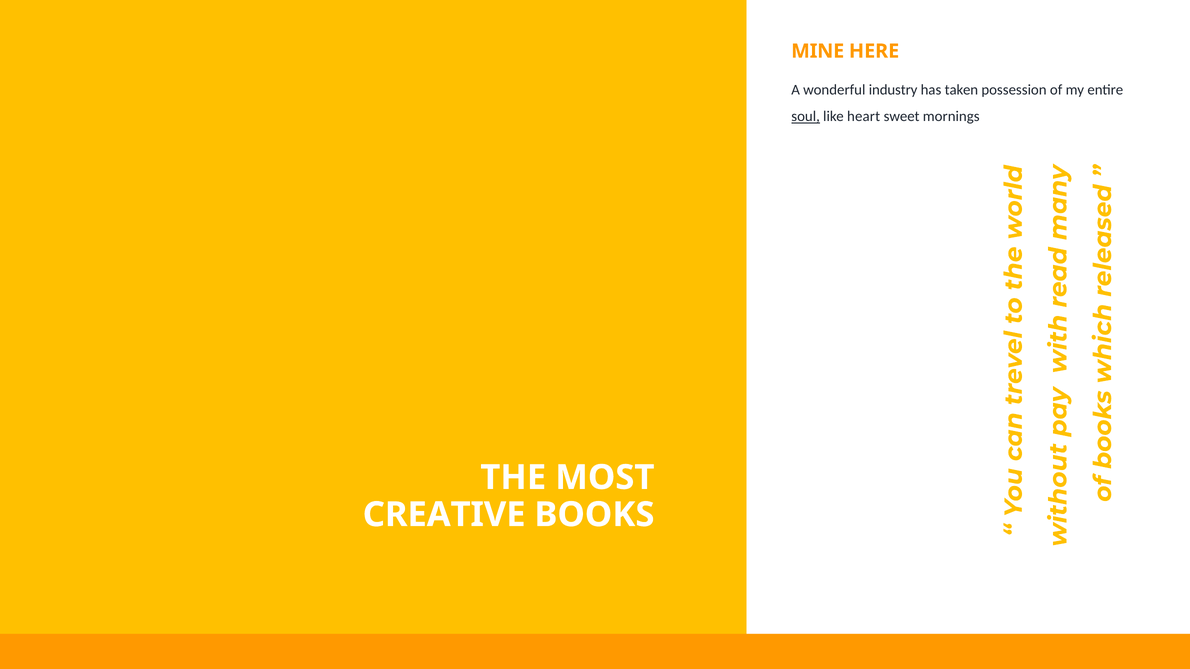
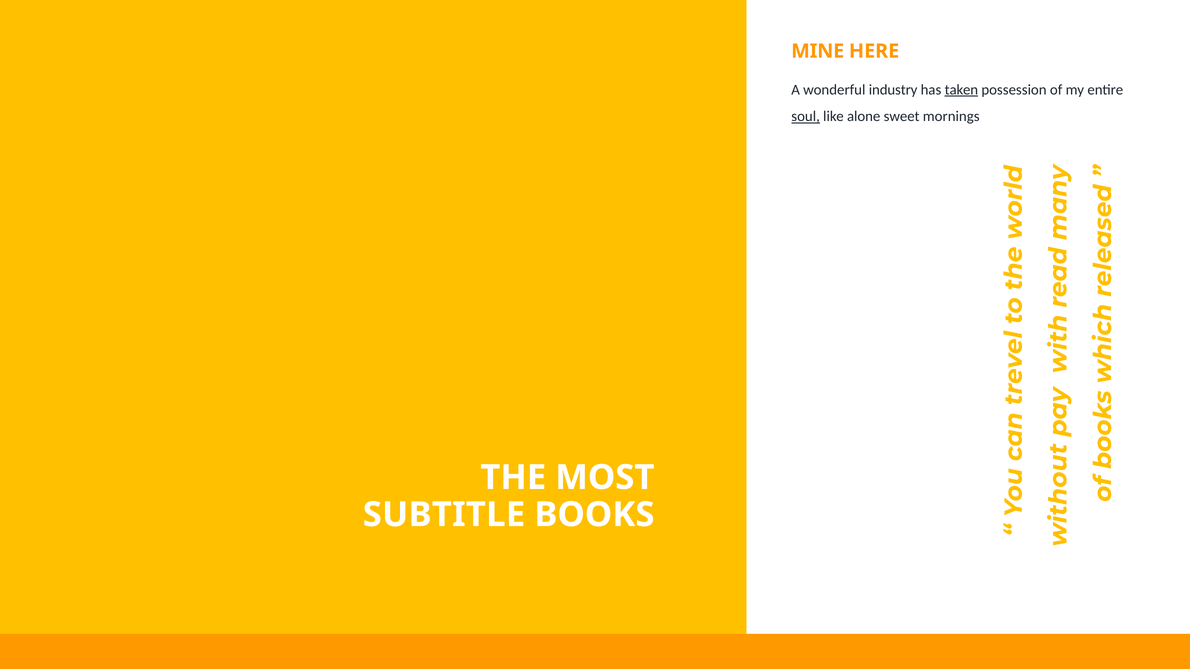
taken underline: none -> present
heart: heart -> alone
CREATIVE: CREATIVE -> SUBTITLE
